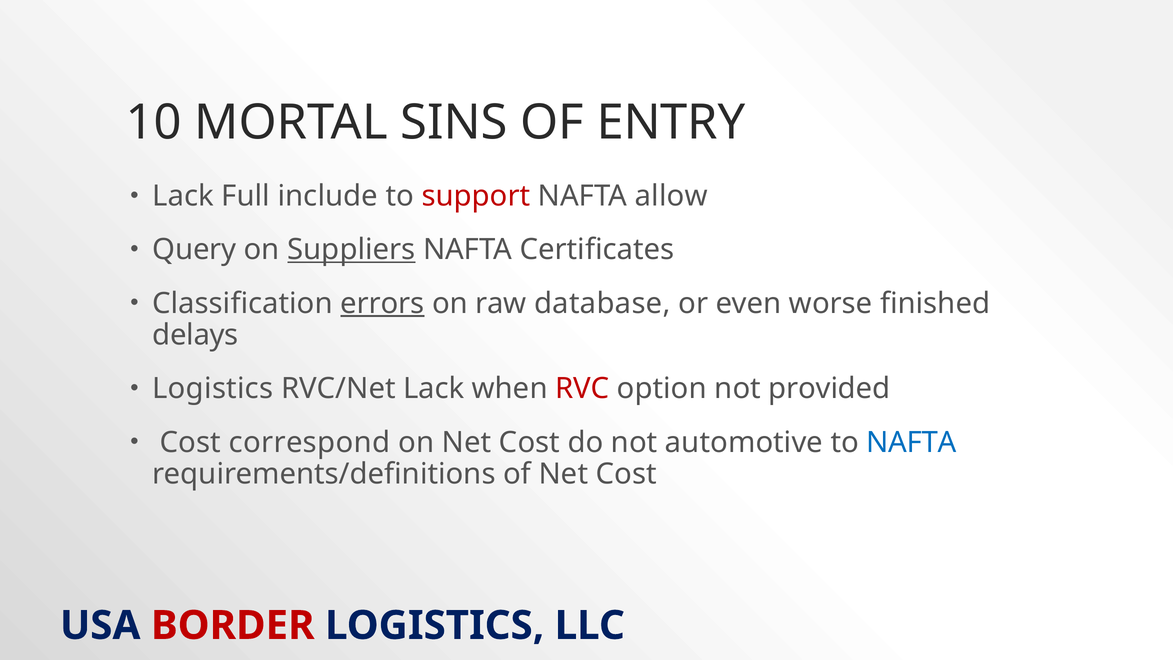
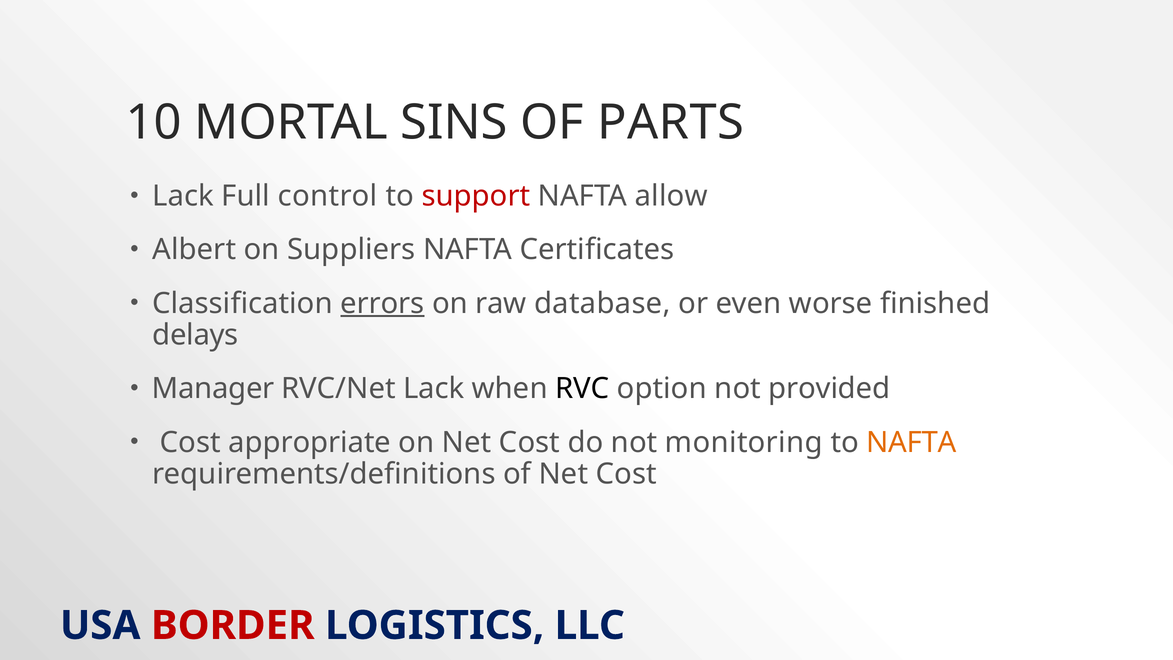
ENTRY: ENTRY -> PARTS
include: include -> control
Query: Query -> Albert
Suppliers underline: present -> none
Logistics at (213, 389): Logistics -> Manager
RVC colour: red -> black
correspond: correspond -> appropriate
automotive: automotive -> monitoring
NAFTA at (911, 442) colour: blue -> orange
